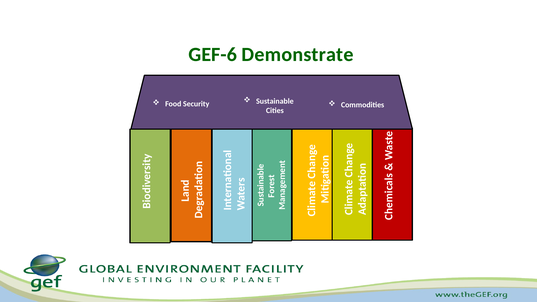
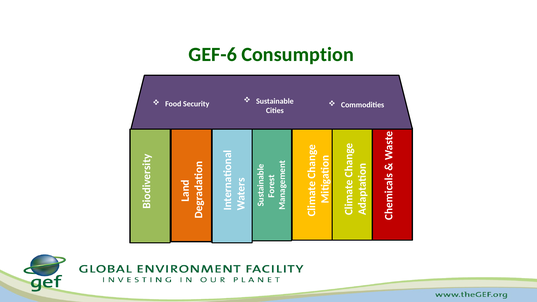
Demonstrate: Demonstrate -> Consumption
